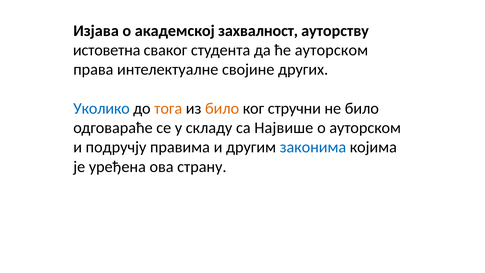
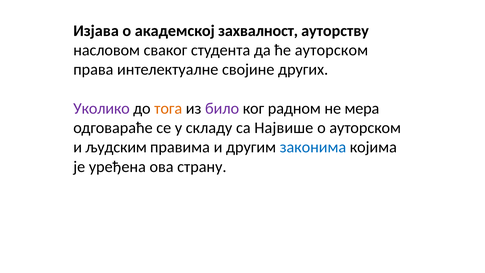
истоветна: истоветна -> насловом
Уколико colour: blue -> purple
било at (222, 108) colour: orange -> purple
стручни: стручни -> радном
не било: било -> мера
подручју: подручју -> људским
